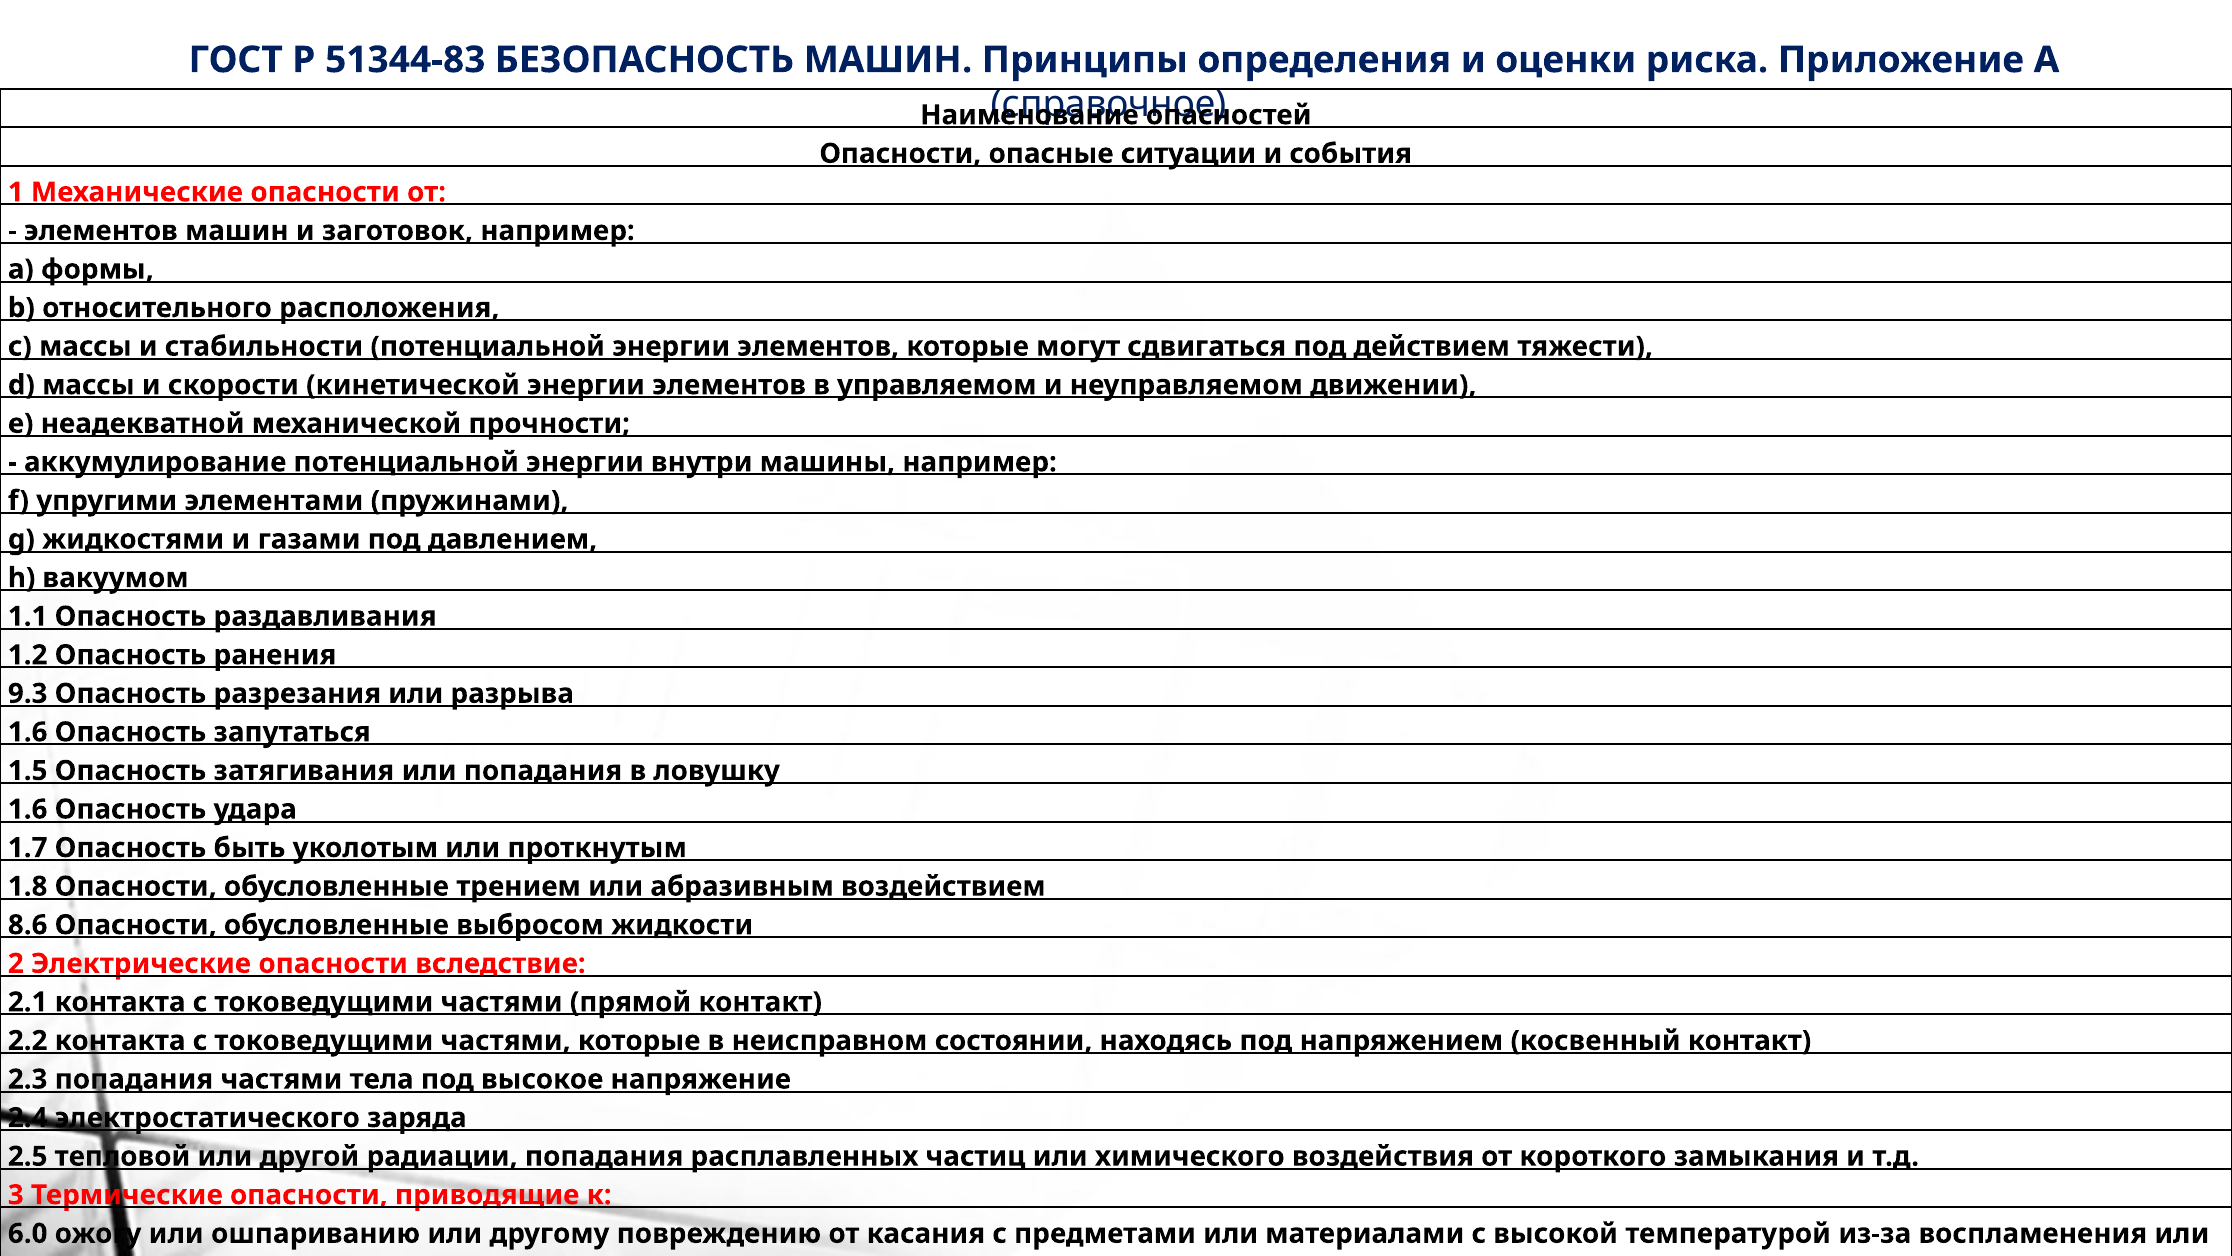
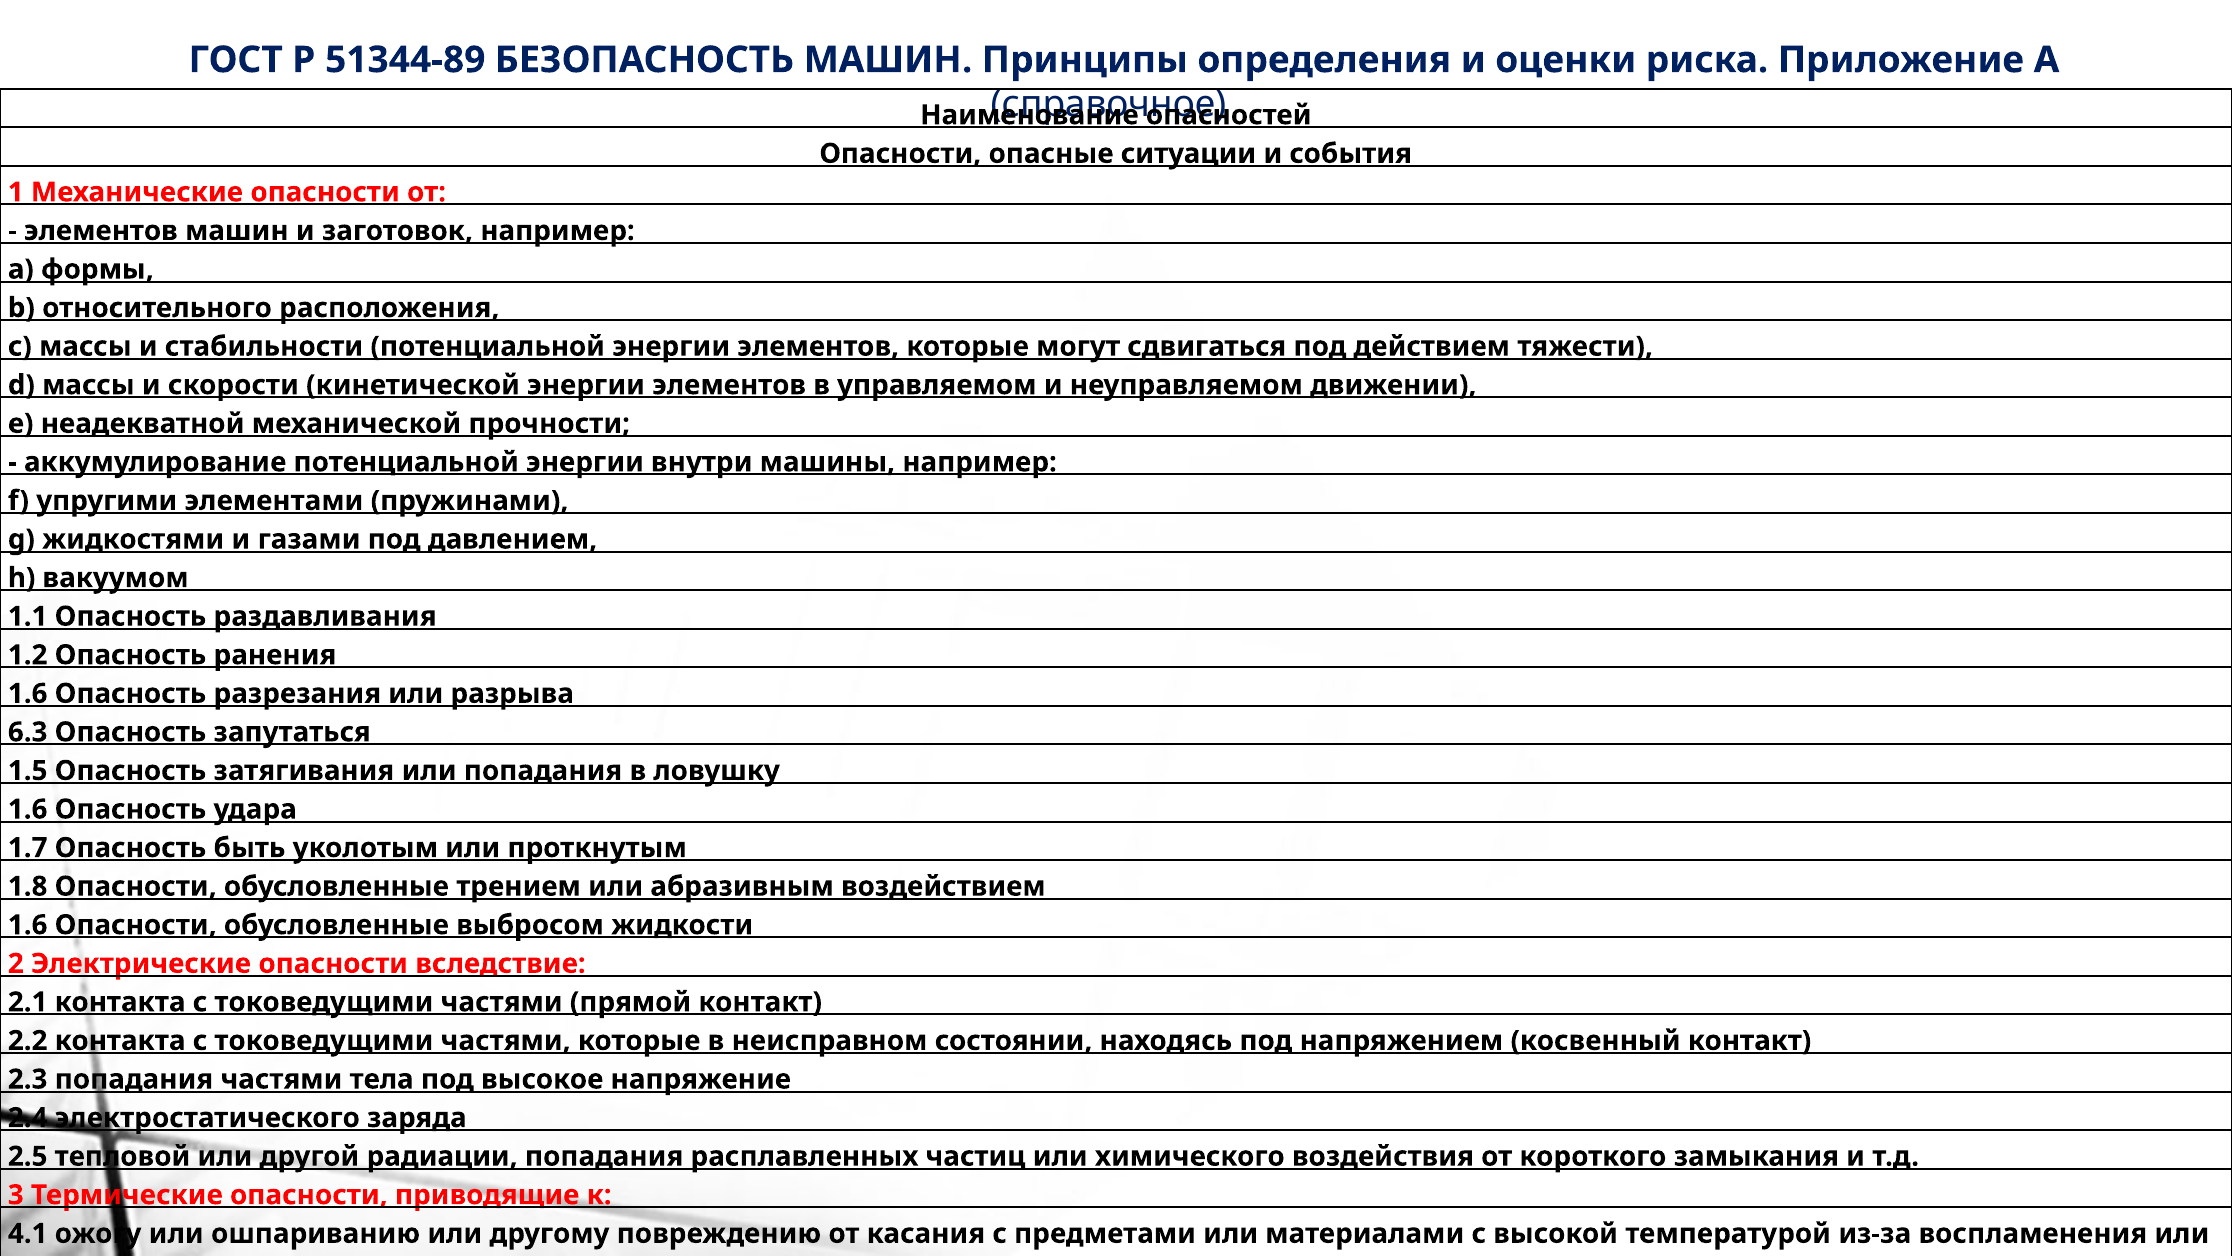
51344-83: 51344-83 -> 51344-89
9.3 at (28, 694): 9.3 -> 1.6
1.6 at (28, 732): 1.6 -> 6.3
8.6 at (28, 925): 8.6 -> 1.6
6.0: 6.0 -> 4.1
